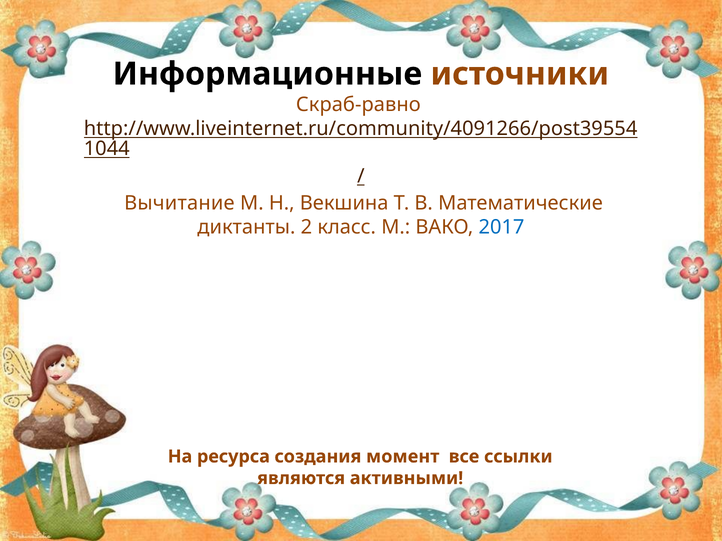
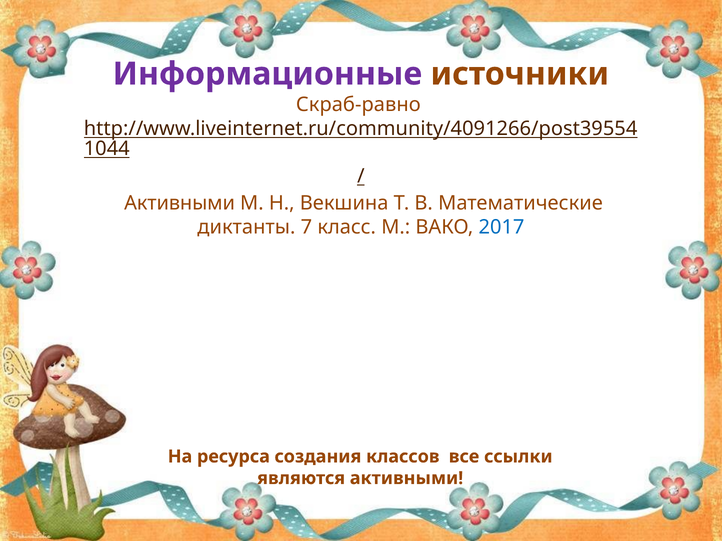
Информационные colour: black -> purple
Вычитание at (179, 203): Вычитание -> Активными
2: 2 -> 7
момент: момент -> классов
